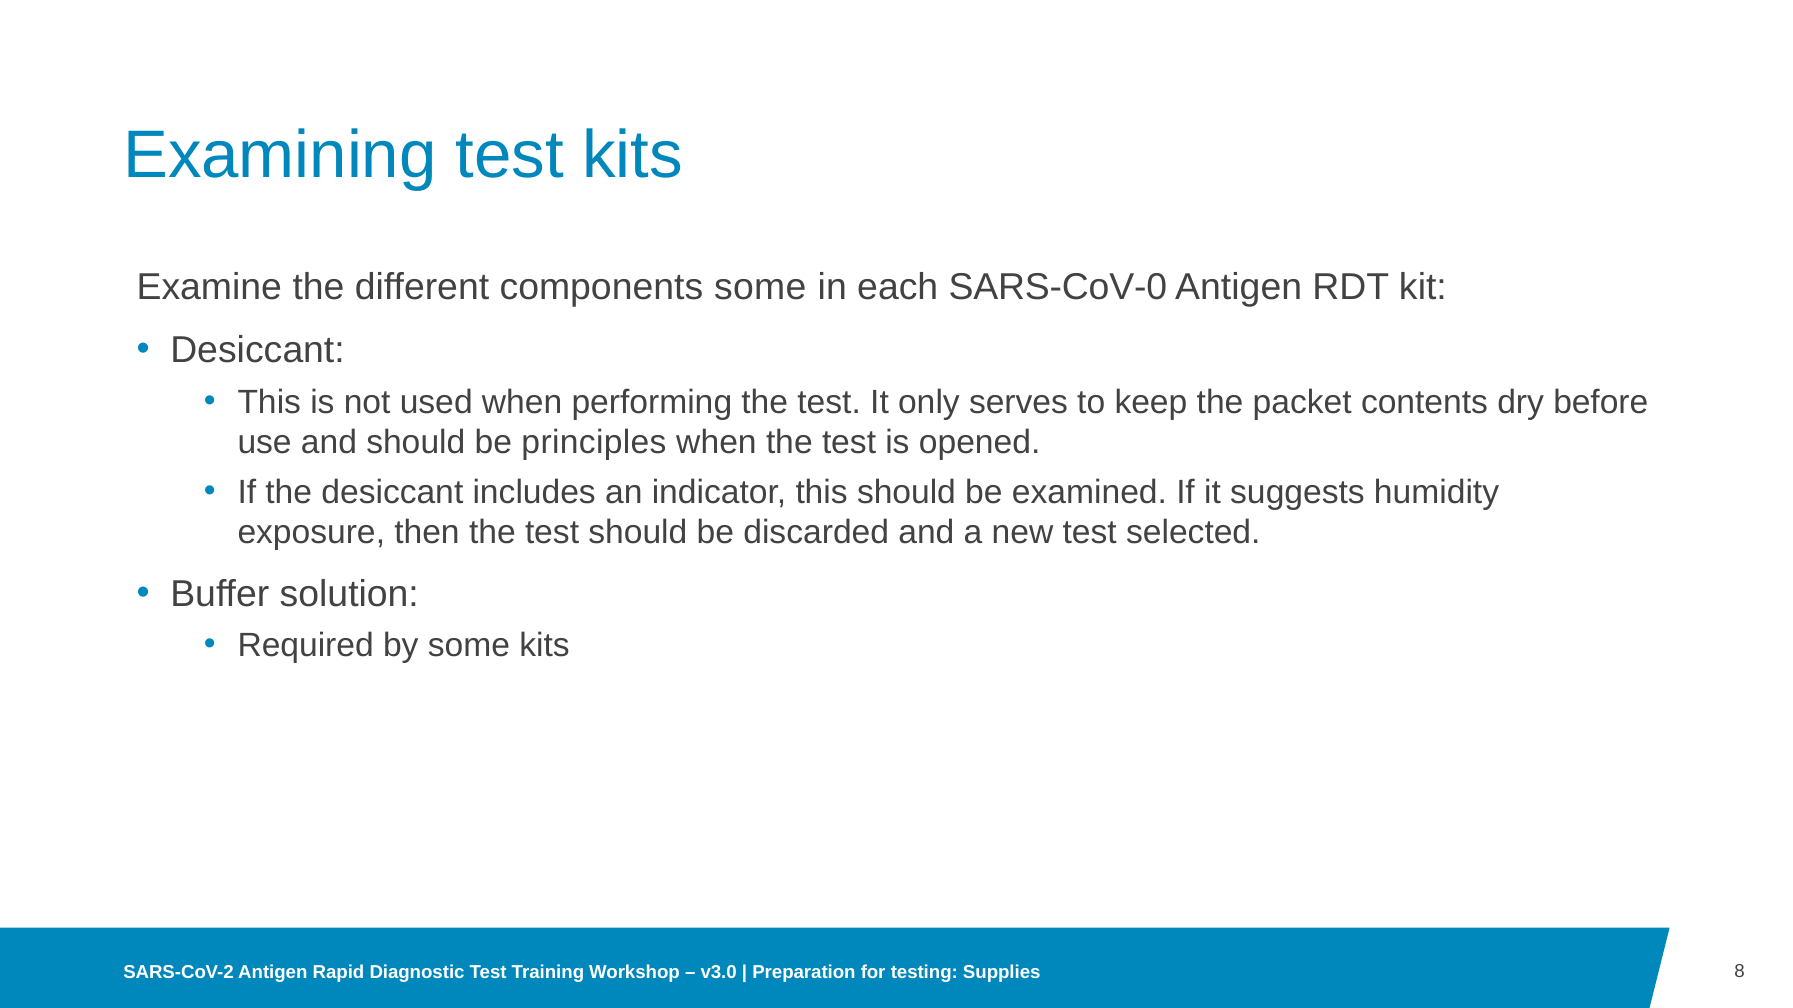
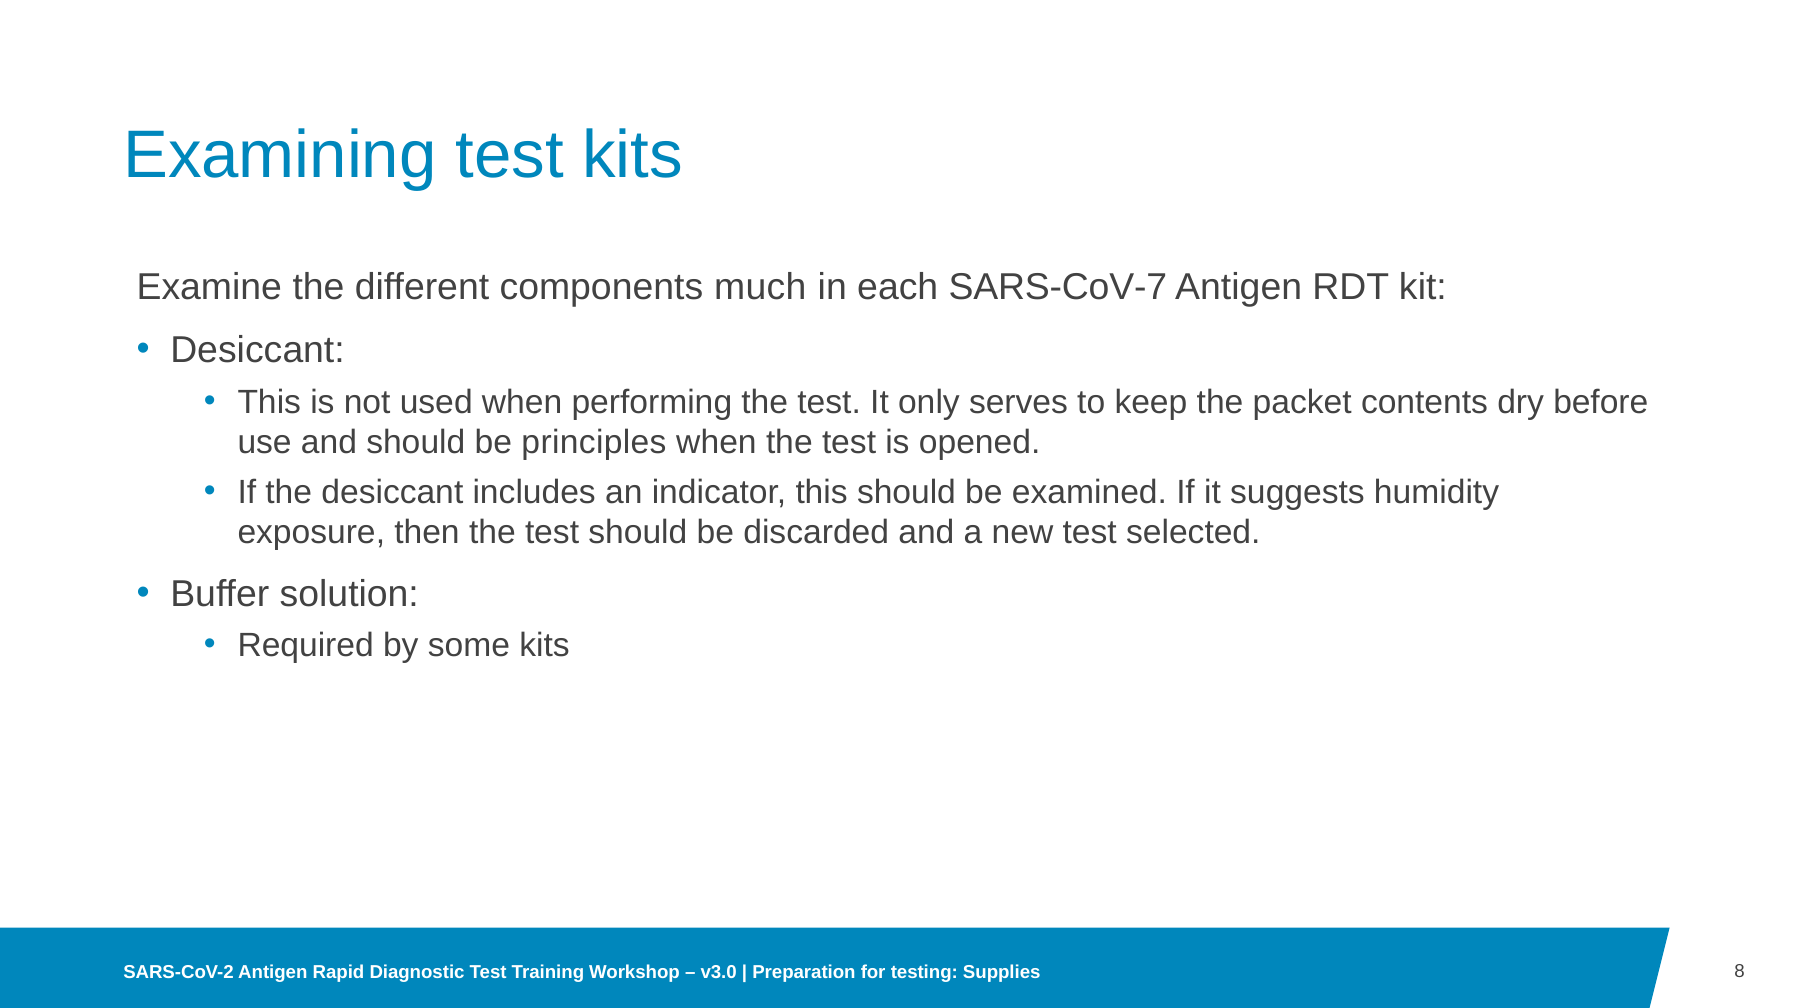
components some: some -> much
SARS-CoV-0: SARS-CoV-0 -> SARS-CoV-7
